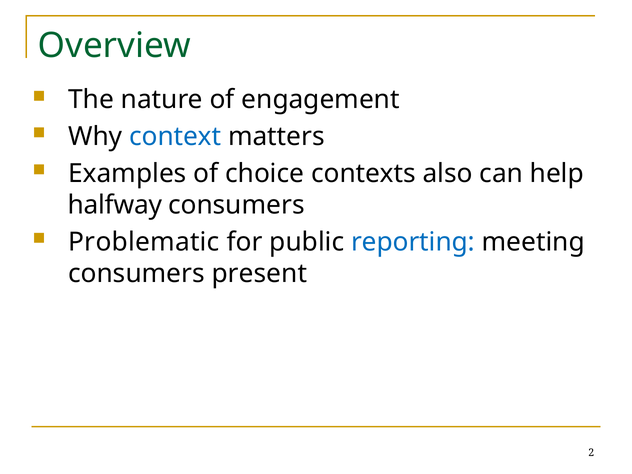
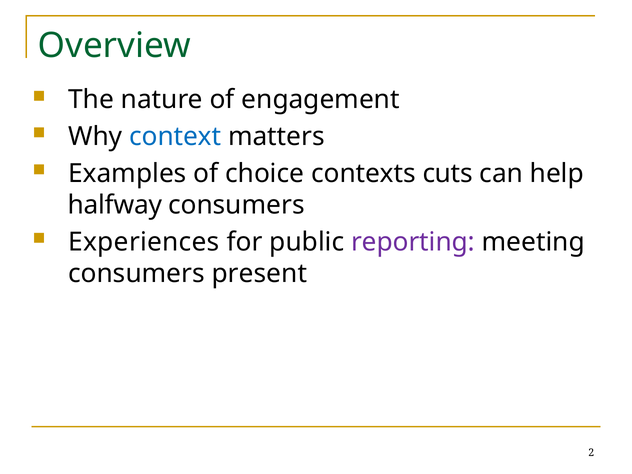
also: also -> cuts
Problematic: Problematic -> Experiences
reporting colour: blue -> purple
